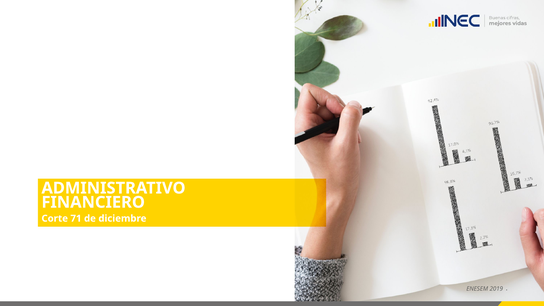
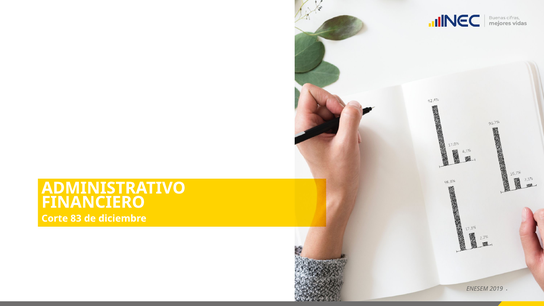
71: 71 -> 83
